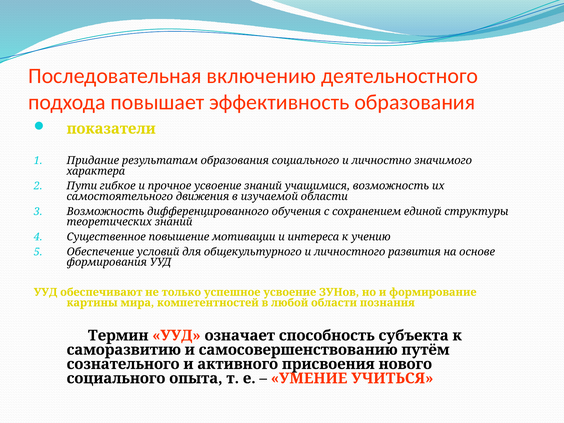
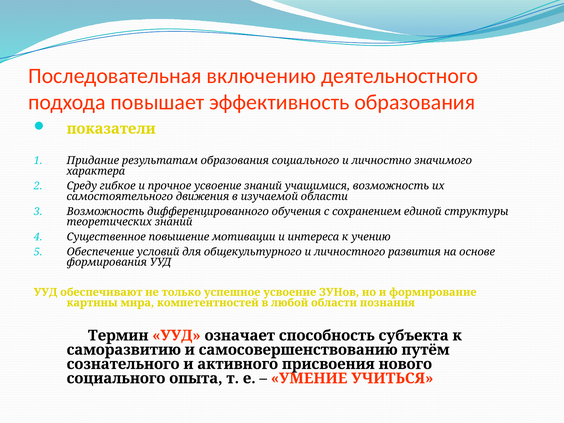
Пути: Пути -> Среду
